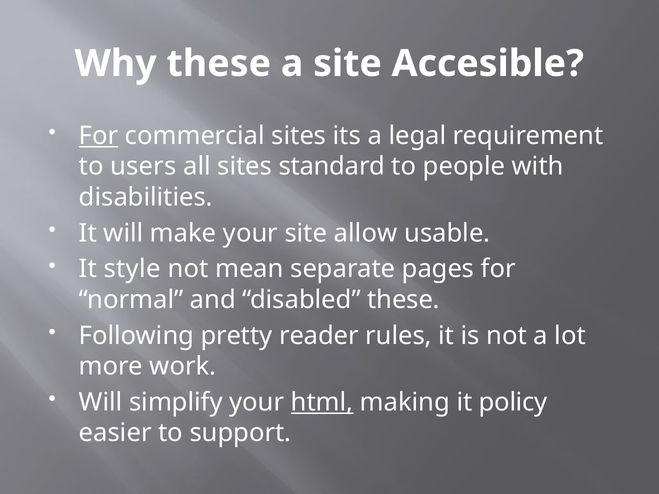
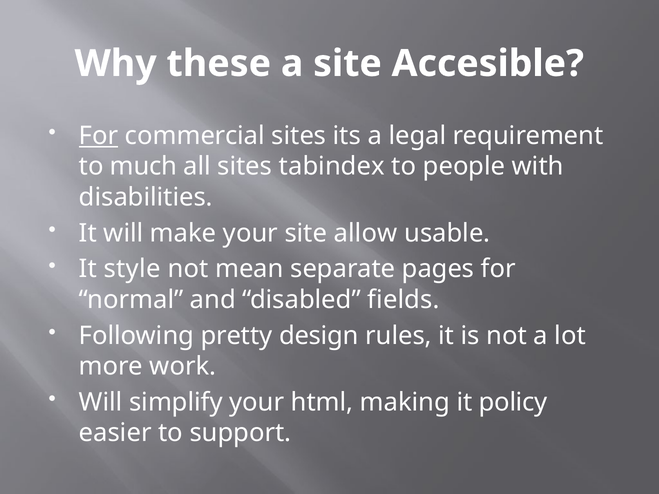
users: users -> much
standard: standard -> tabindex
disabled these: these -> fields
reader: reader -> design
html underline: present -> none
